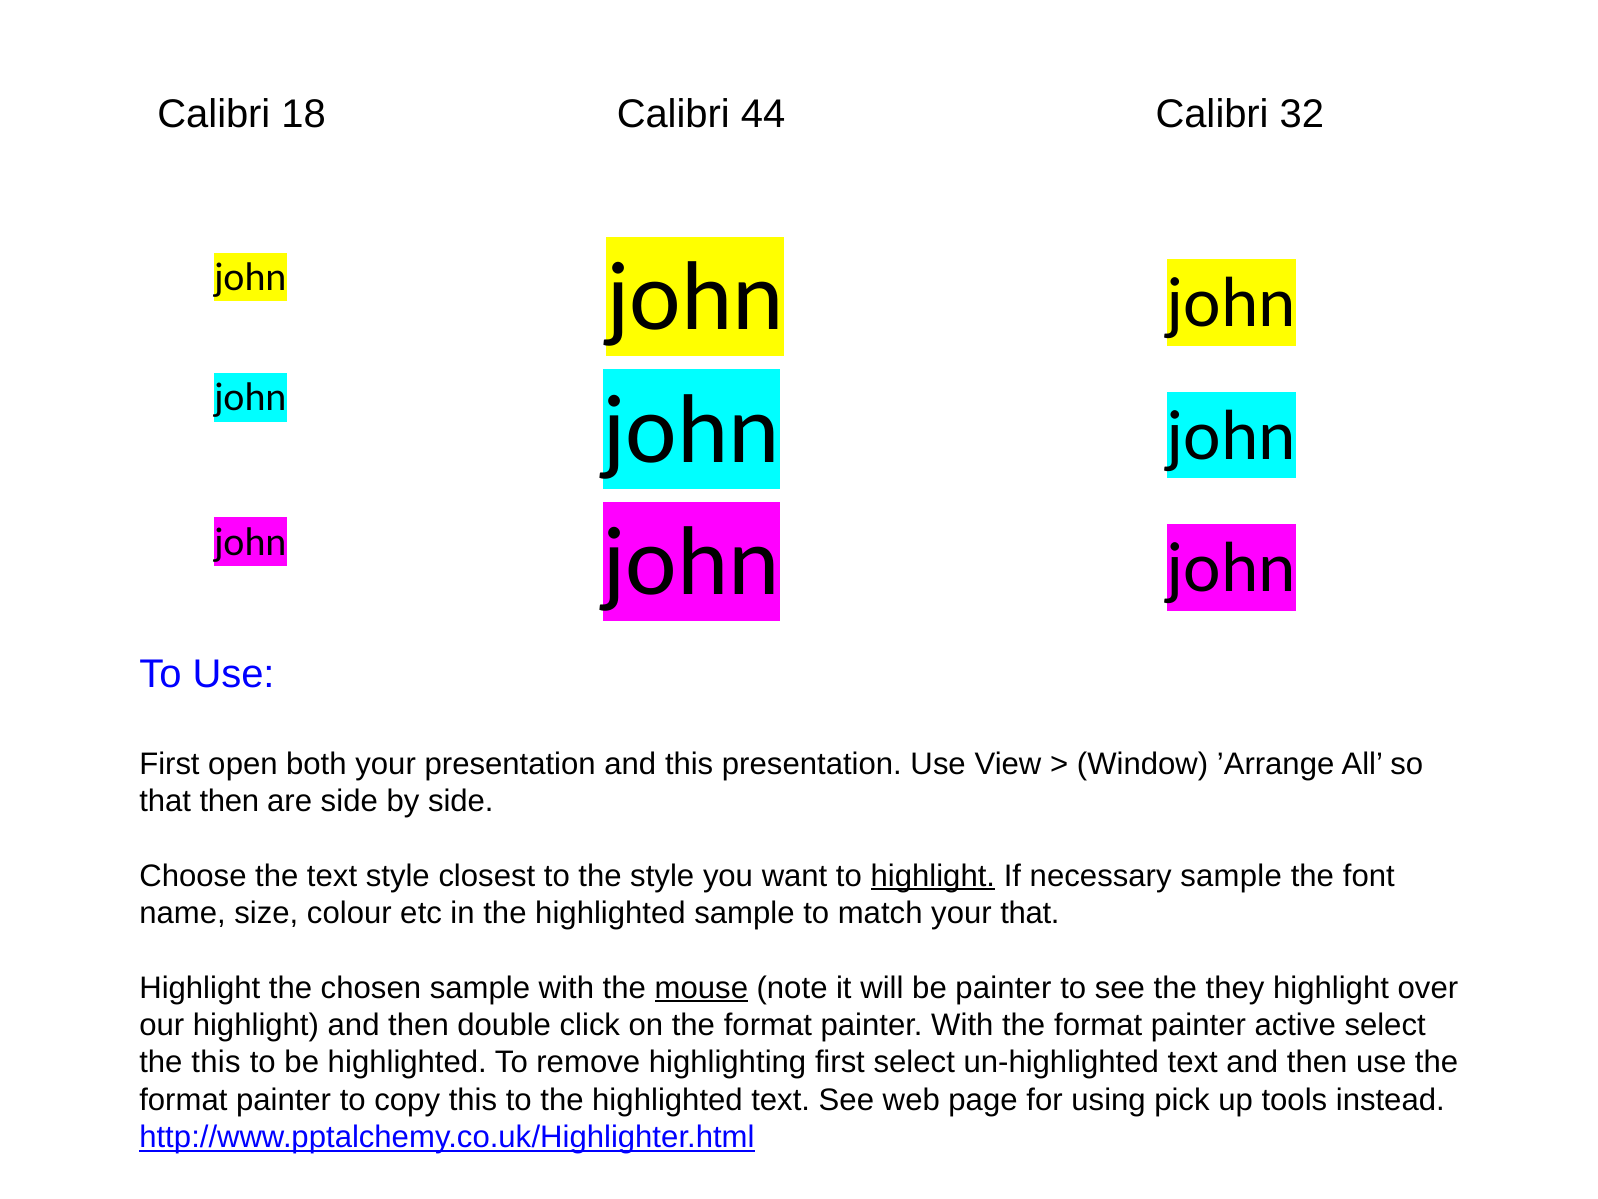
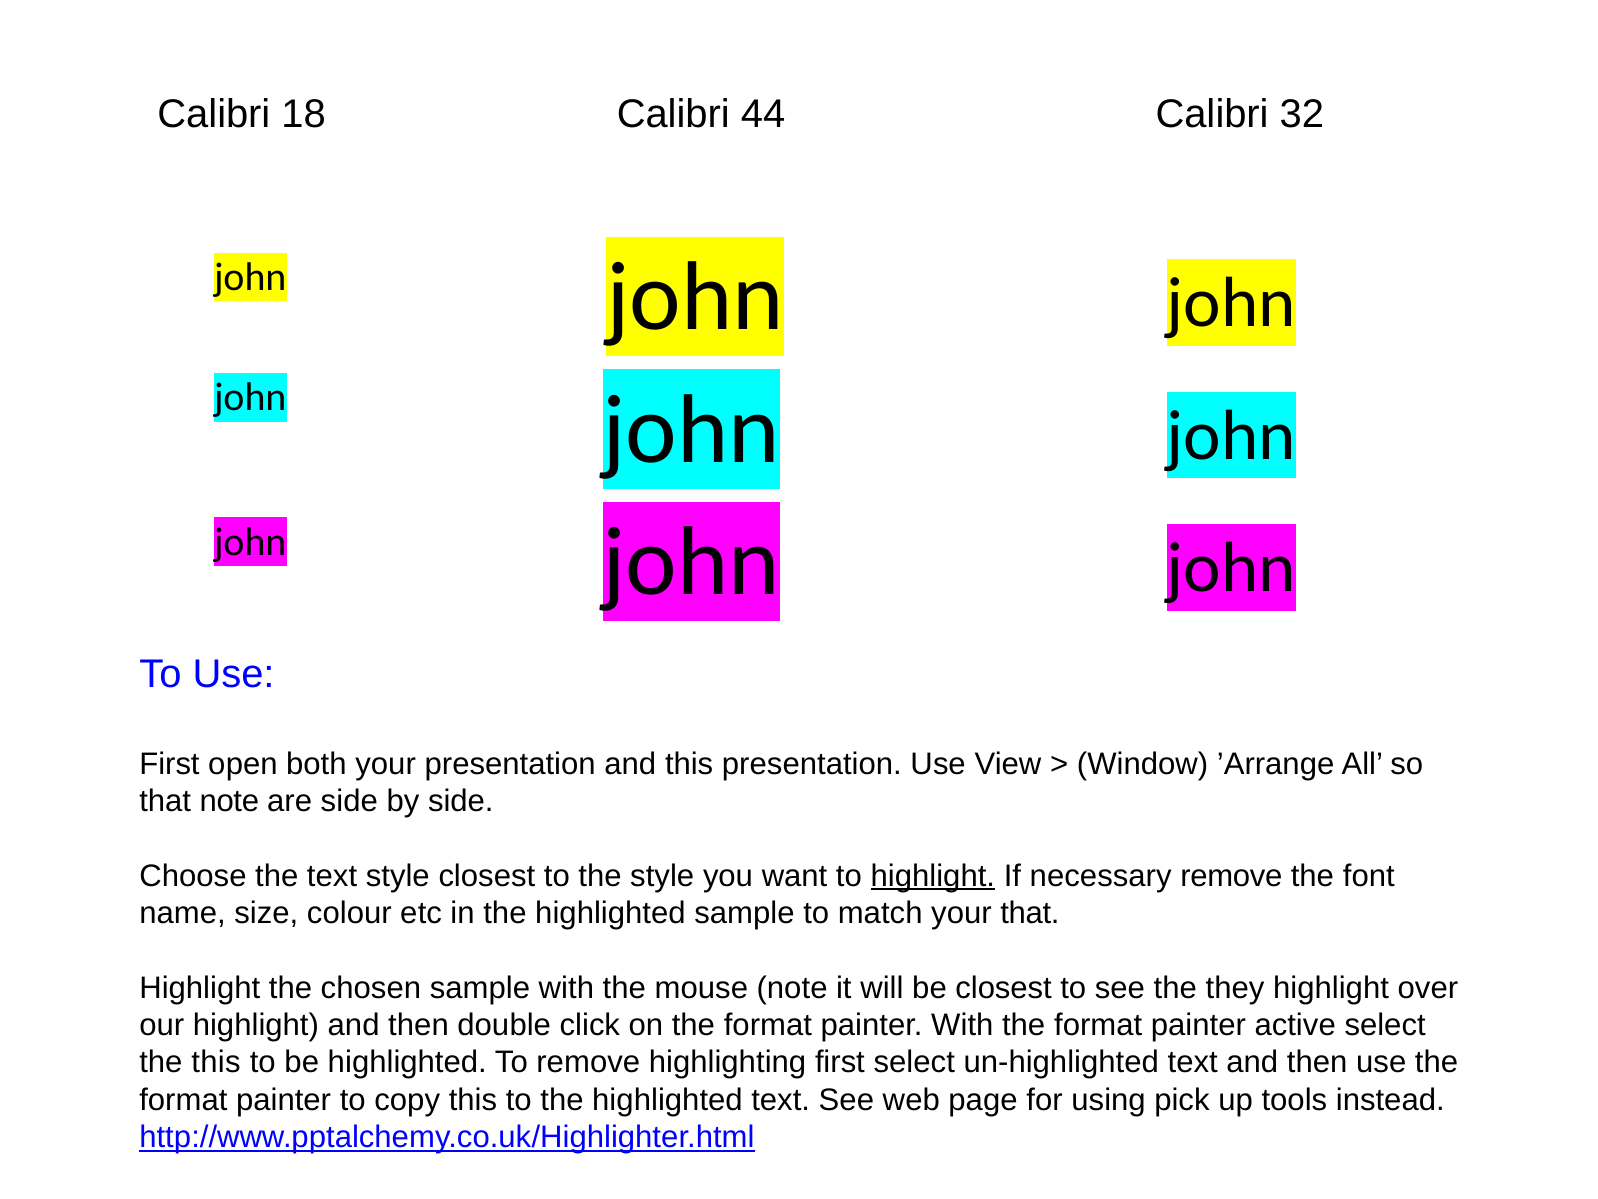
that then: then -> note
necessary sample: sample -> remove
mouse underline: present -> none
be painter: painter -> closest
